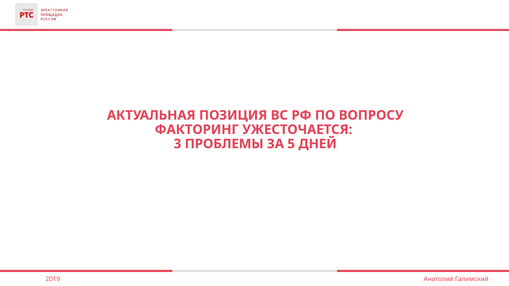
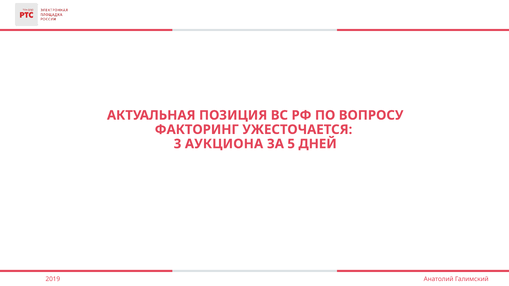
ПРОБЛЕМЫ: ПРОБЛЕМЫ -> АУКЦИОНА
